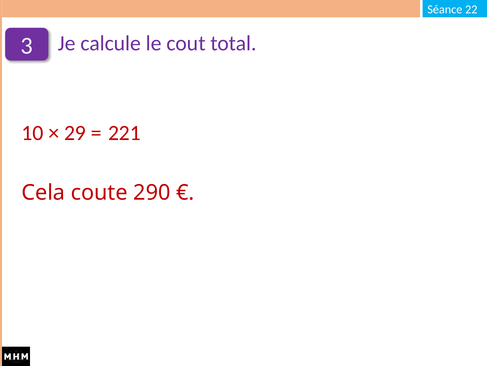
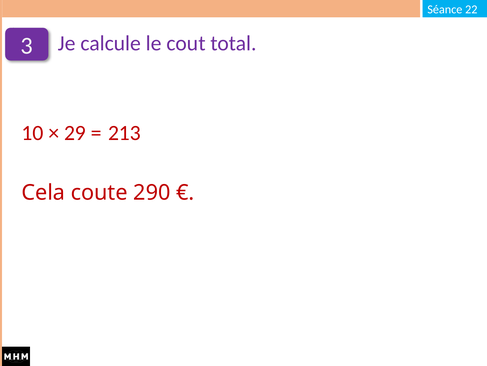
221: 221 -> 213
